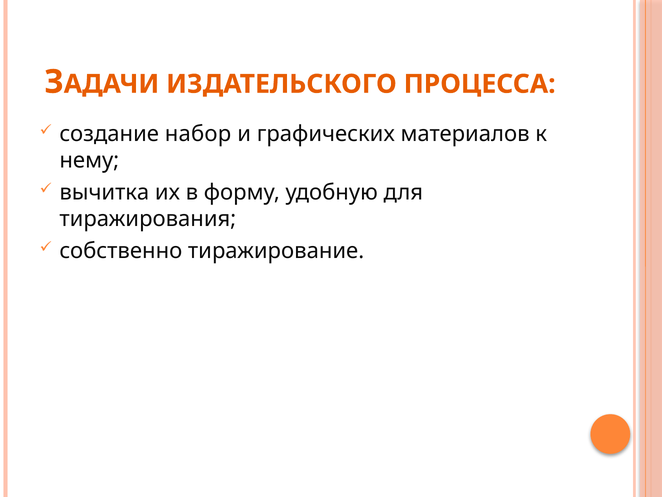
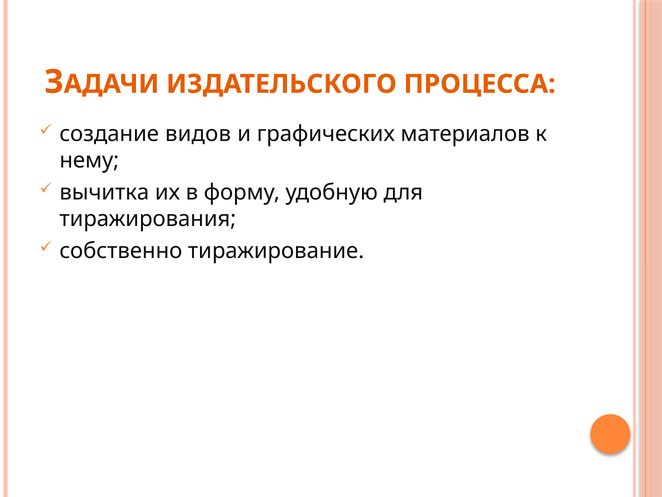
набор: набор -> видов
